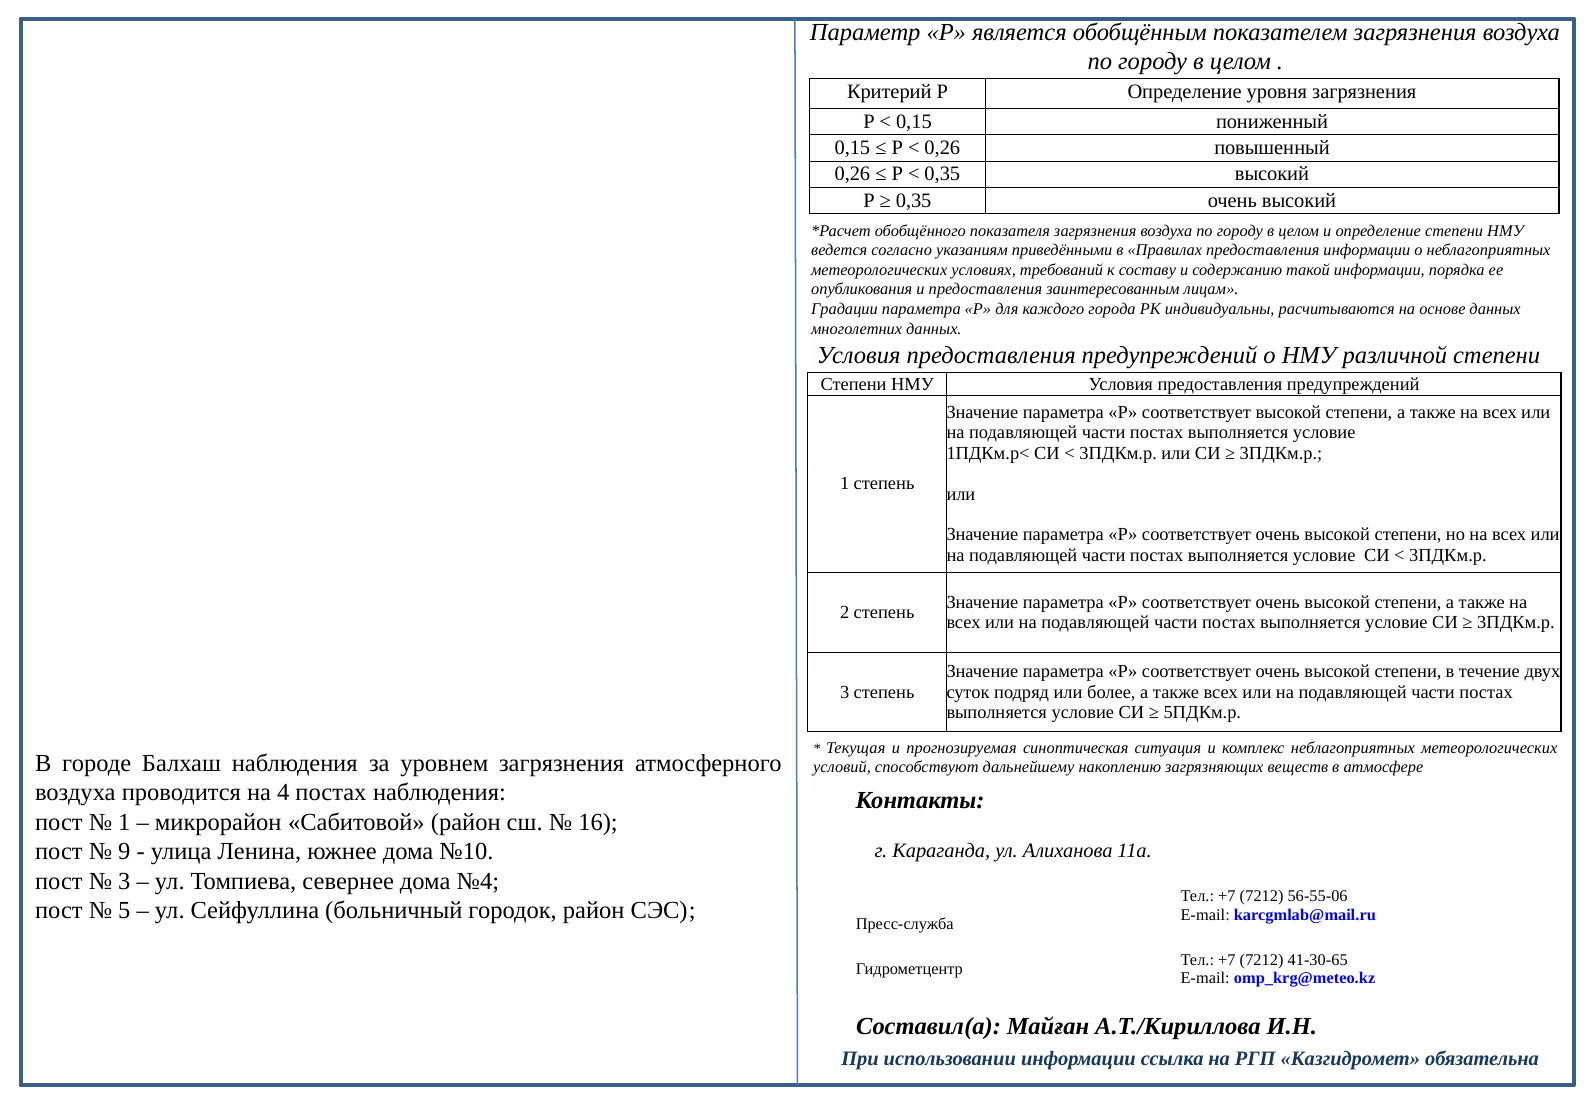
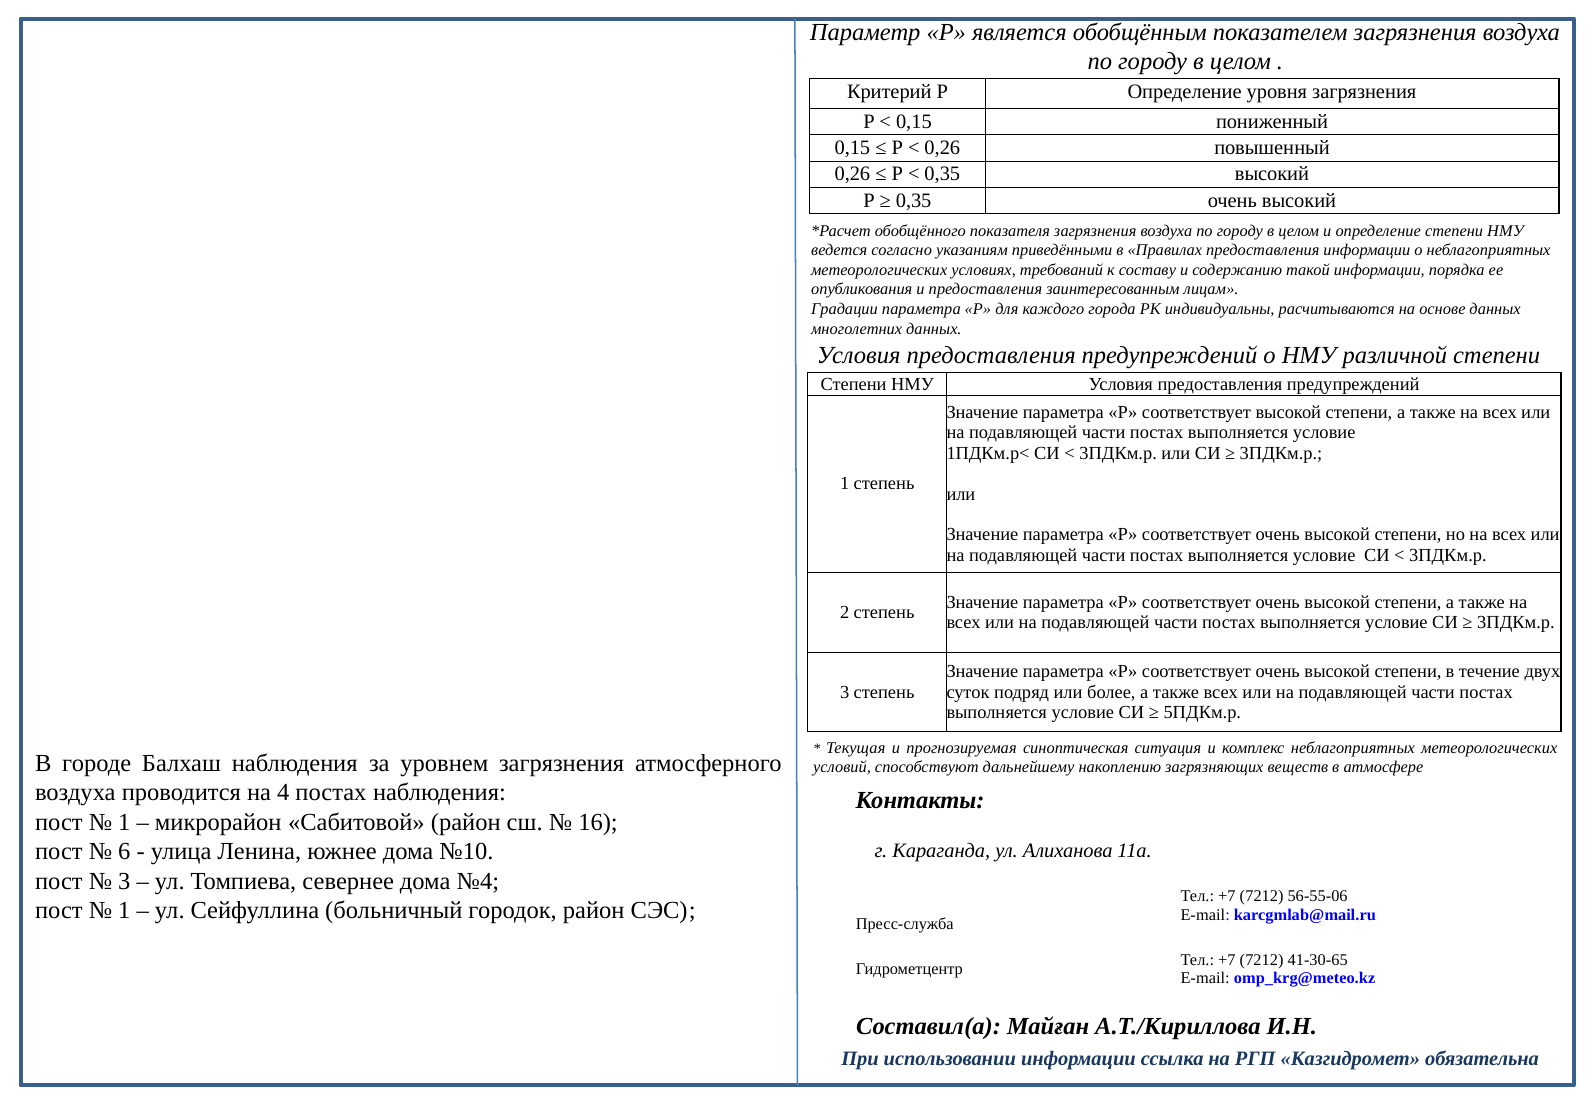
9: 9 -> 6
5 at (124, 911): 5 -> 1
